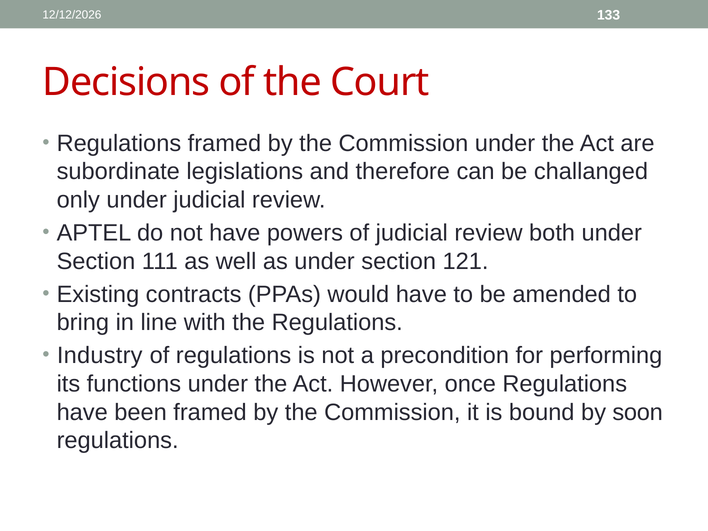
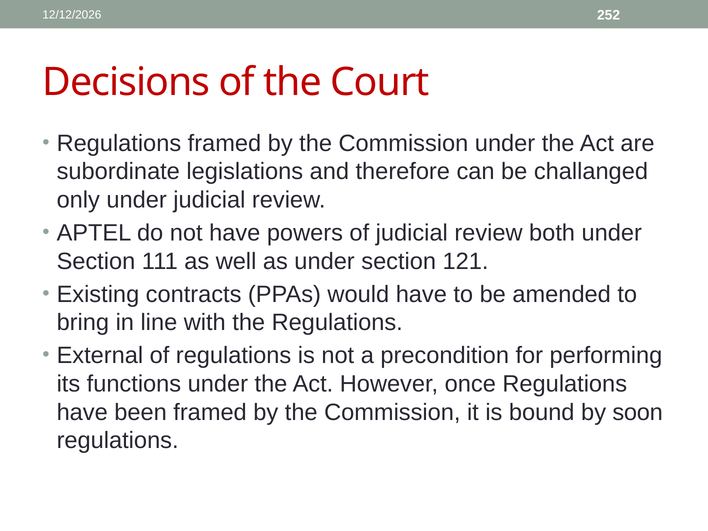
133: 133 -> 252
Industry: Industry -> External
